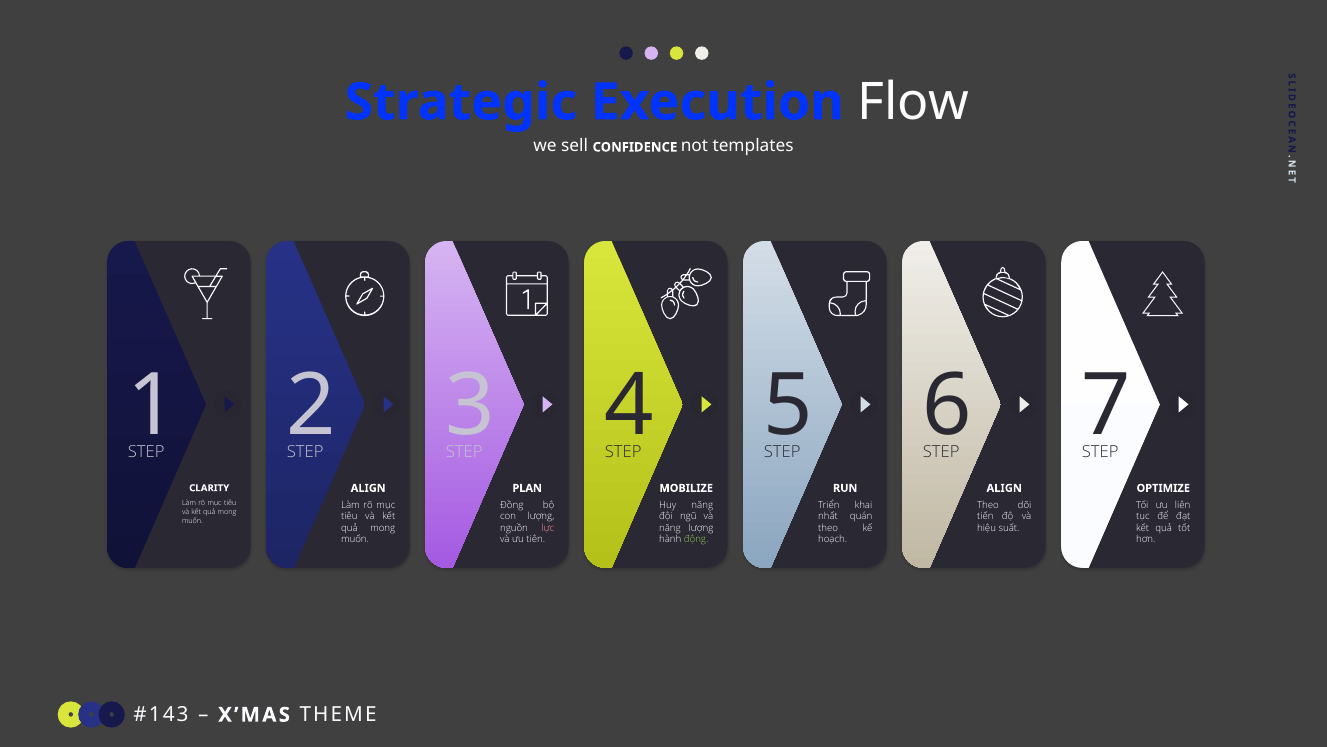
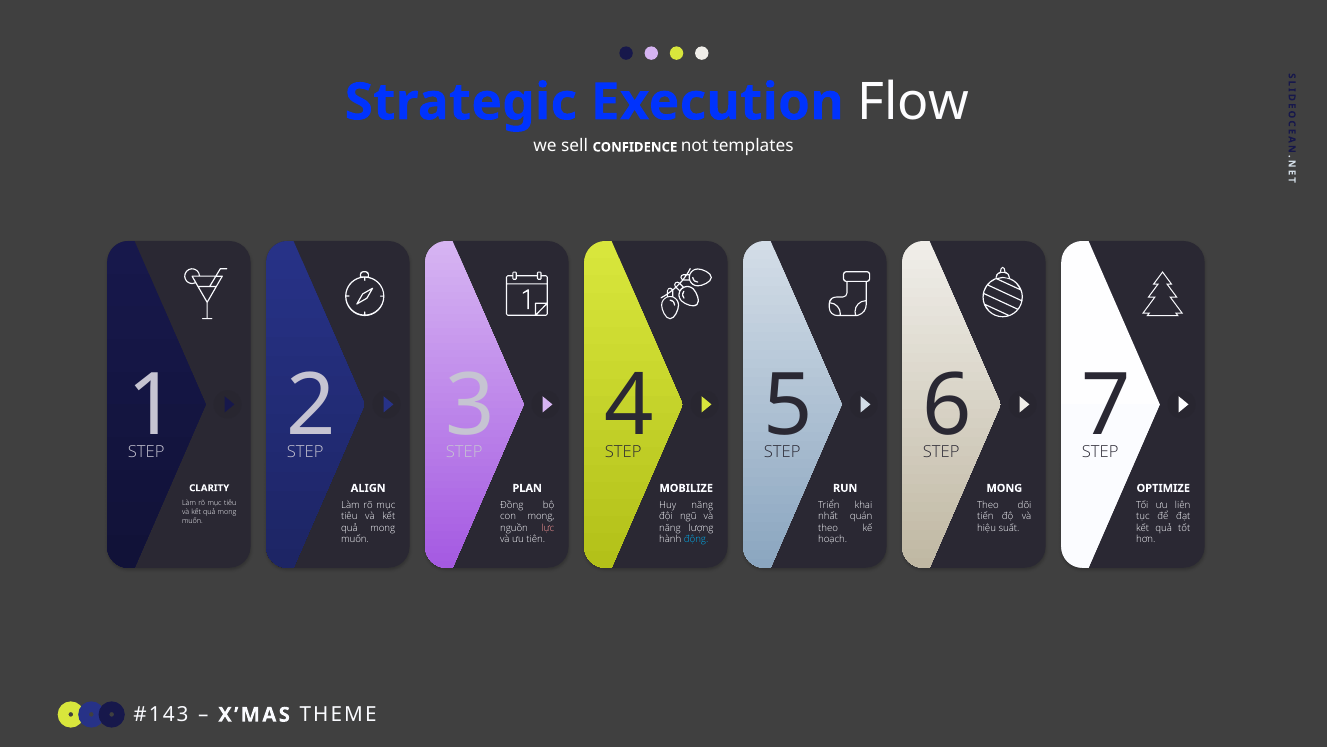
ALIGN at (1004, 488): ALIGN -> MONG
con lượng: lượng -> mong
động colour: light green -> light blue
